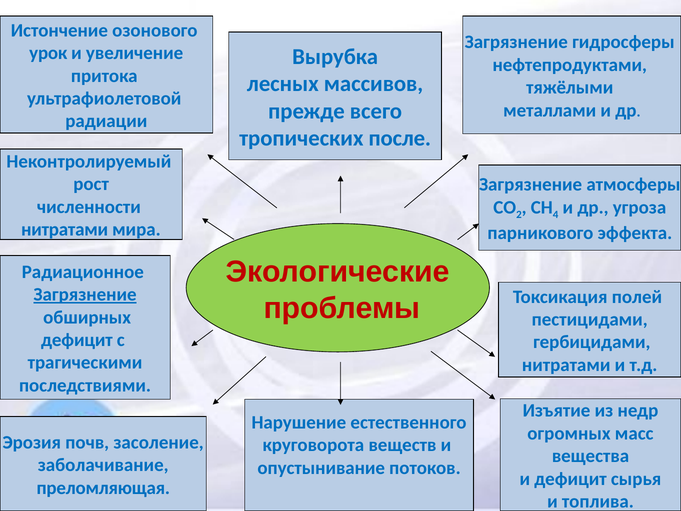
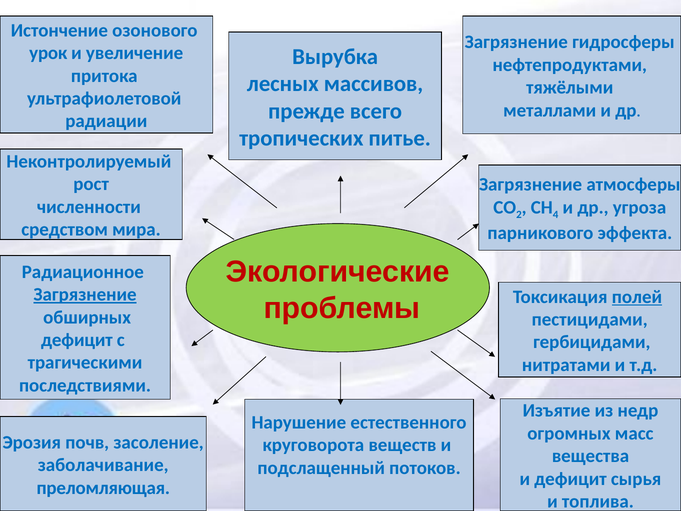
после: после -> питье
нитратами at (65, 230): нитратами -> средством
полей underline: none -> present
опустынивание: опустынивание -> подслащенный
